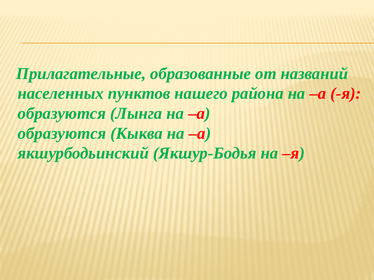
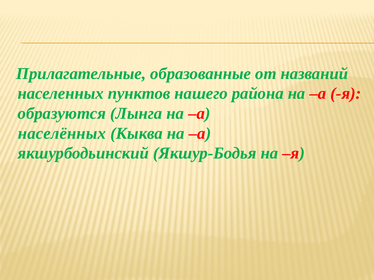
образуются at (62, 134): образуются -> населённых
